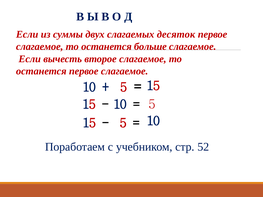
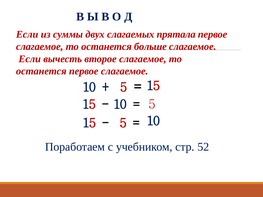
десяток: десяток -> прятала
